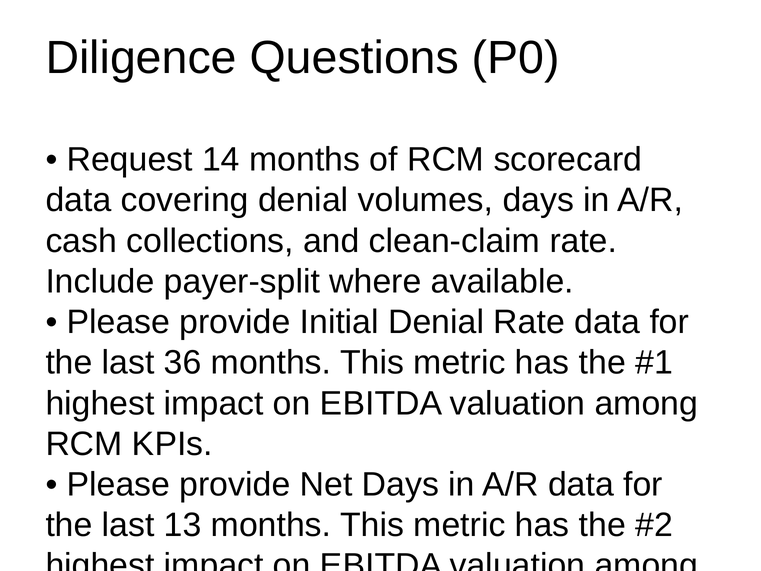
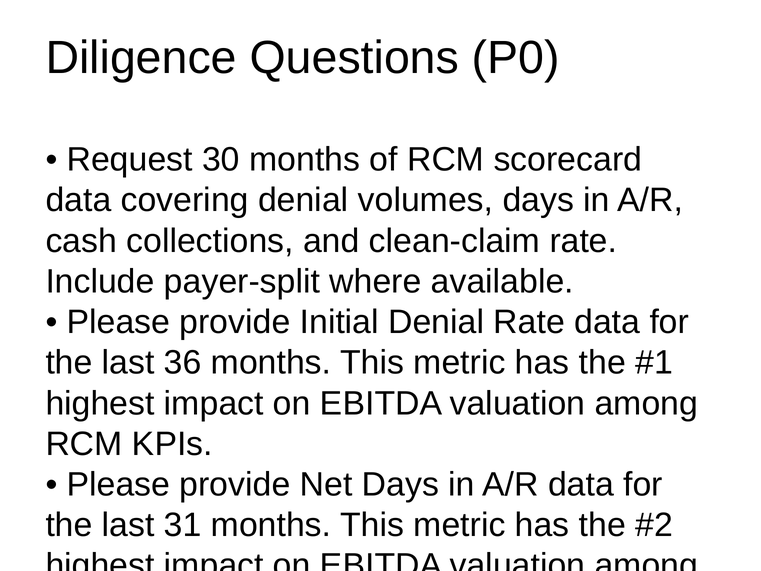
14: 14 -> 30
13: 13 -> 31
